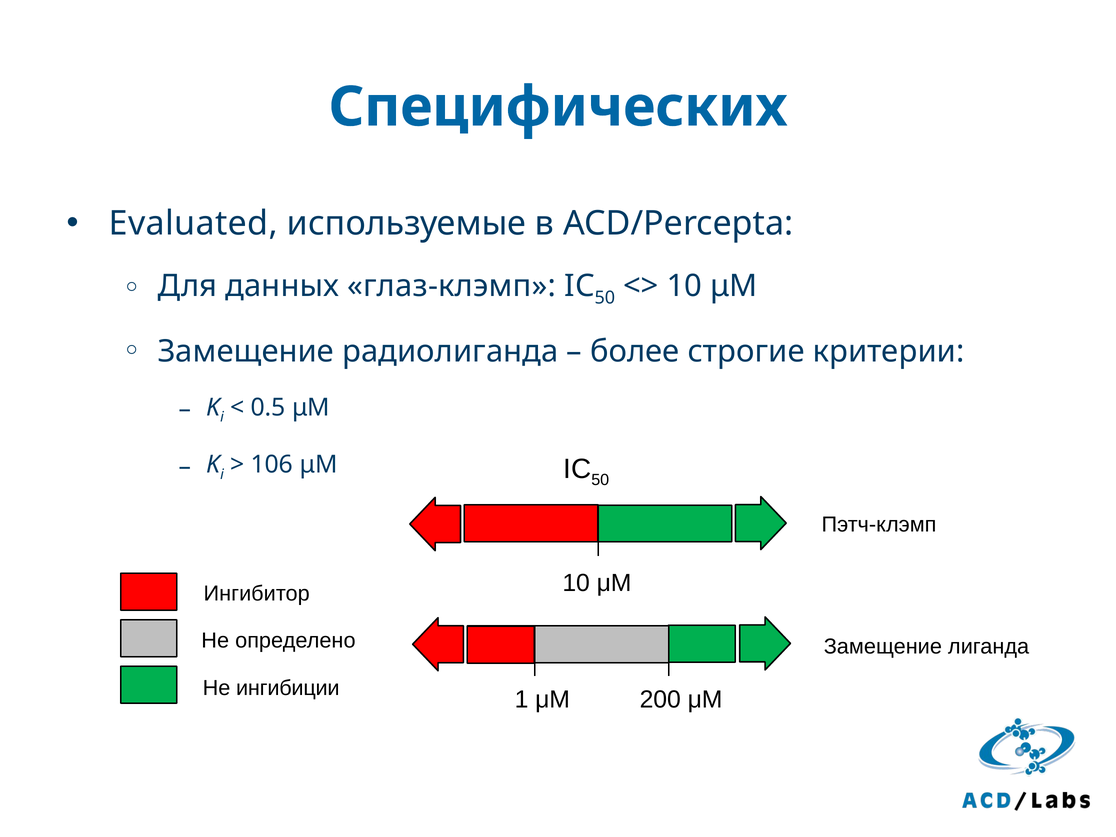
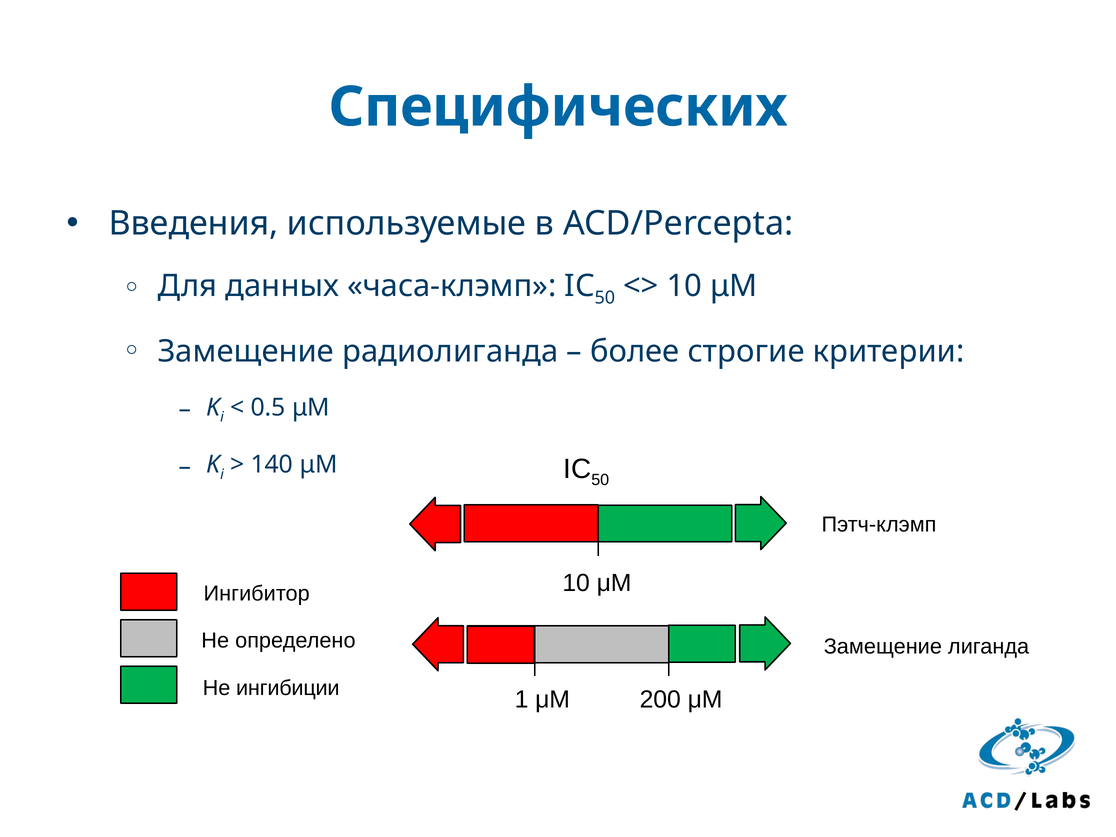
Evaluated: Evaluated -> Введения
глаз-клэмп: глаз-клэмп -> часа-клэмп
106: 106 -> 140
